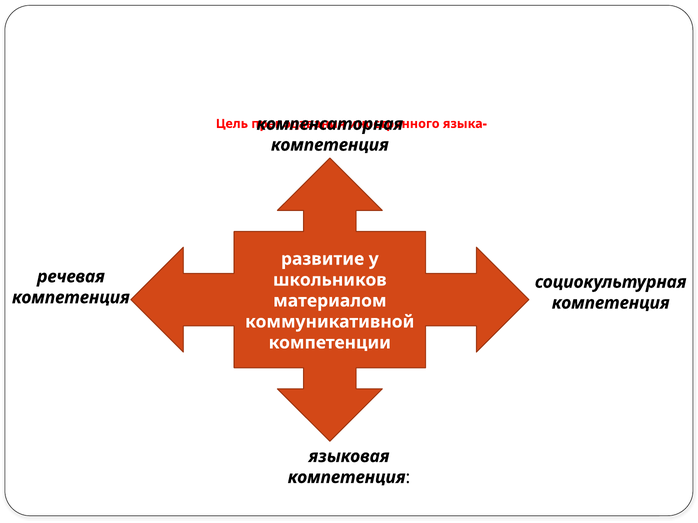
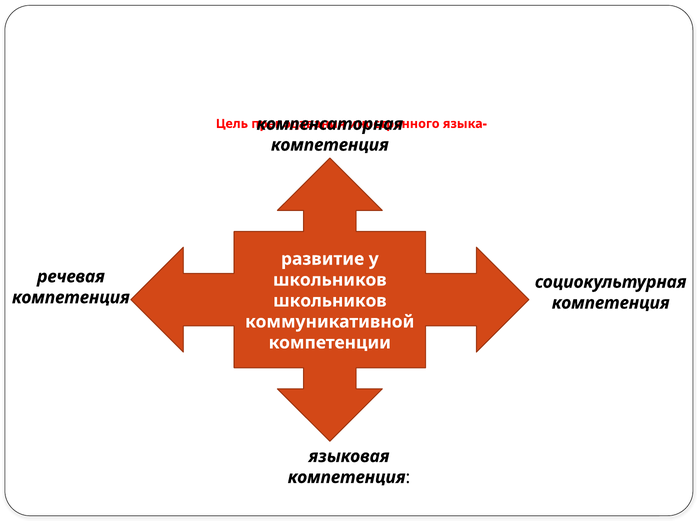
материалом at (330, 301): материалом -> школьников
